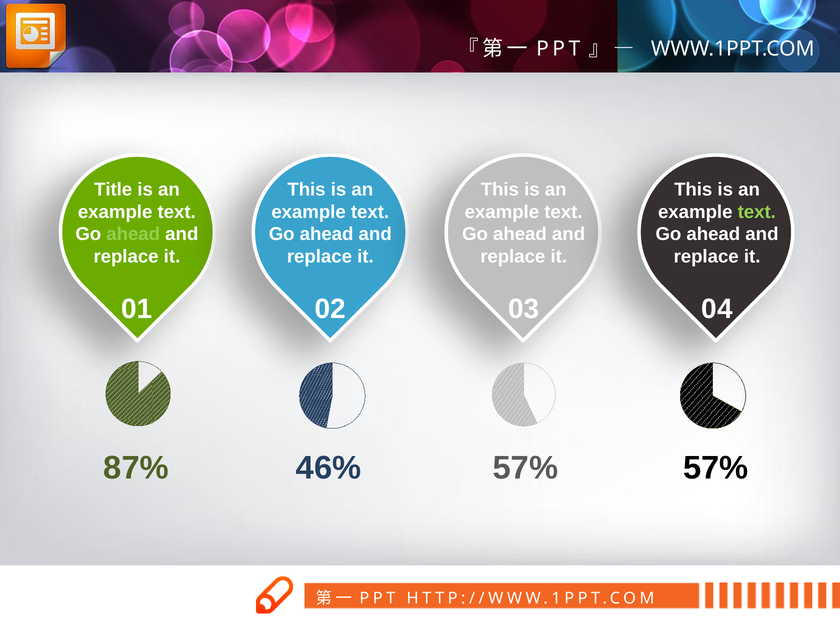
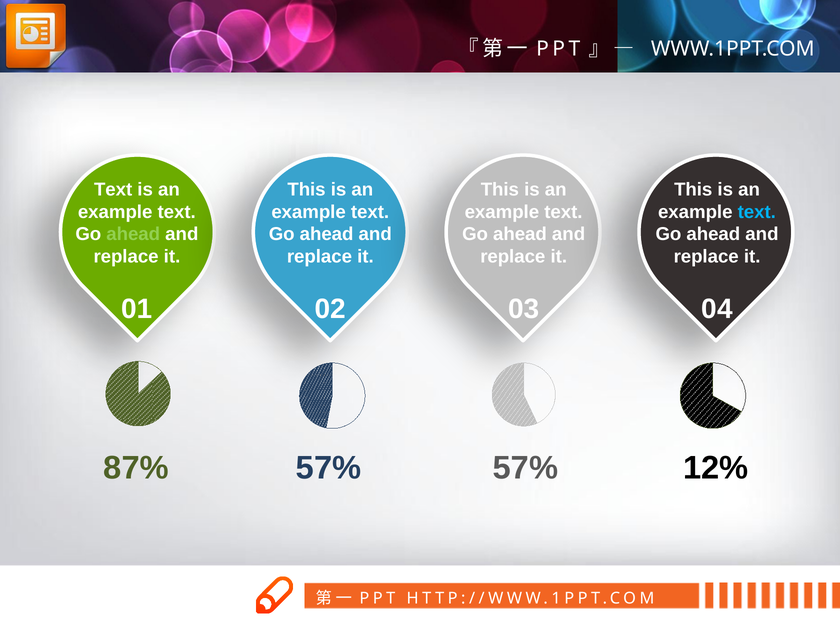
Title at (113, 189): Title -> Text
text at (757, 212) colour: light green -> light blue
87% 46%: 46% -> 57%
57% 57%: 57% -> 12%
